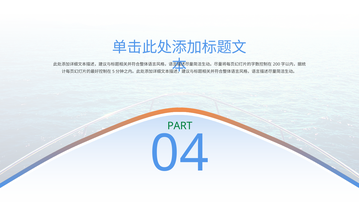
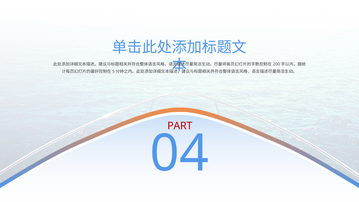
PART colour: green -> red
